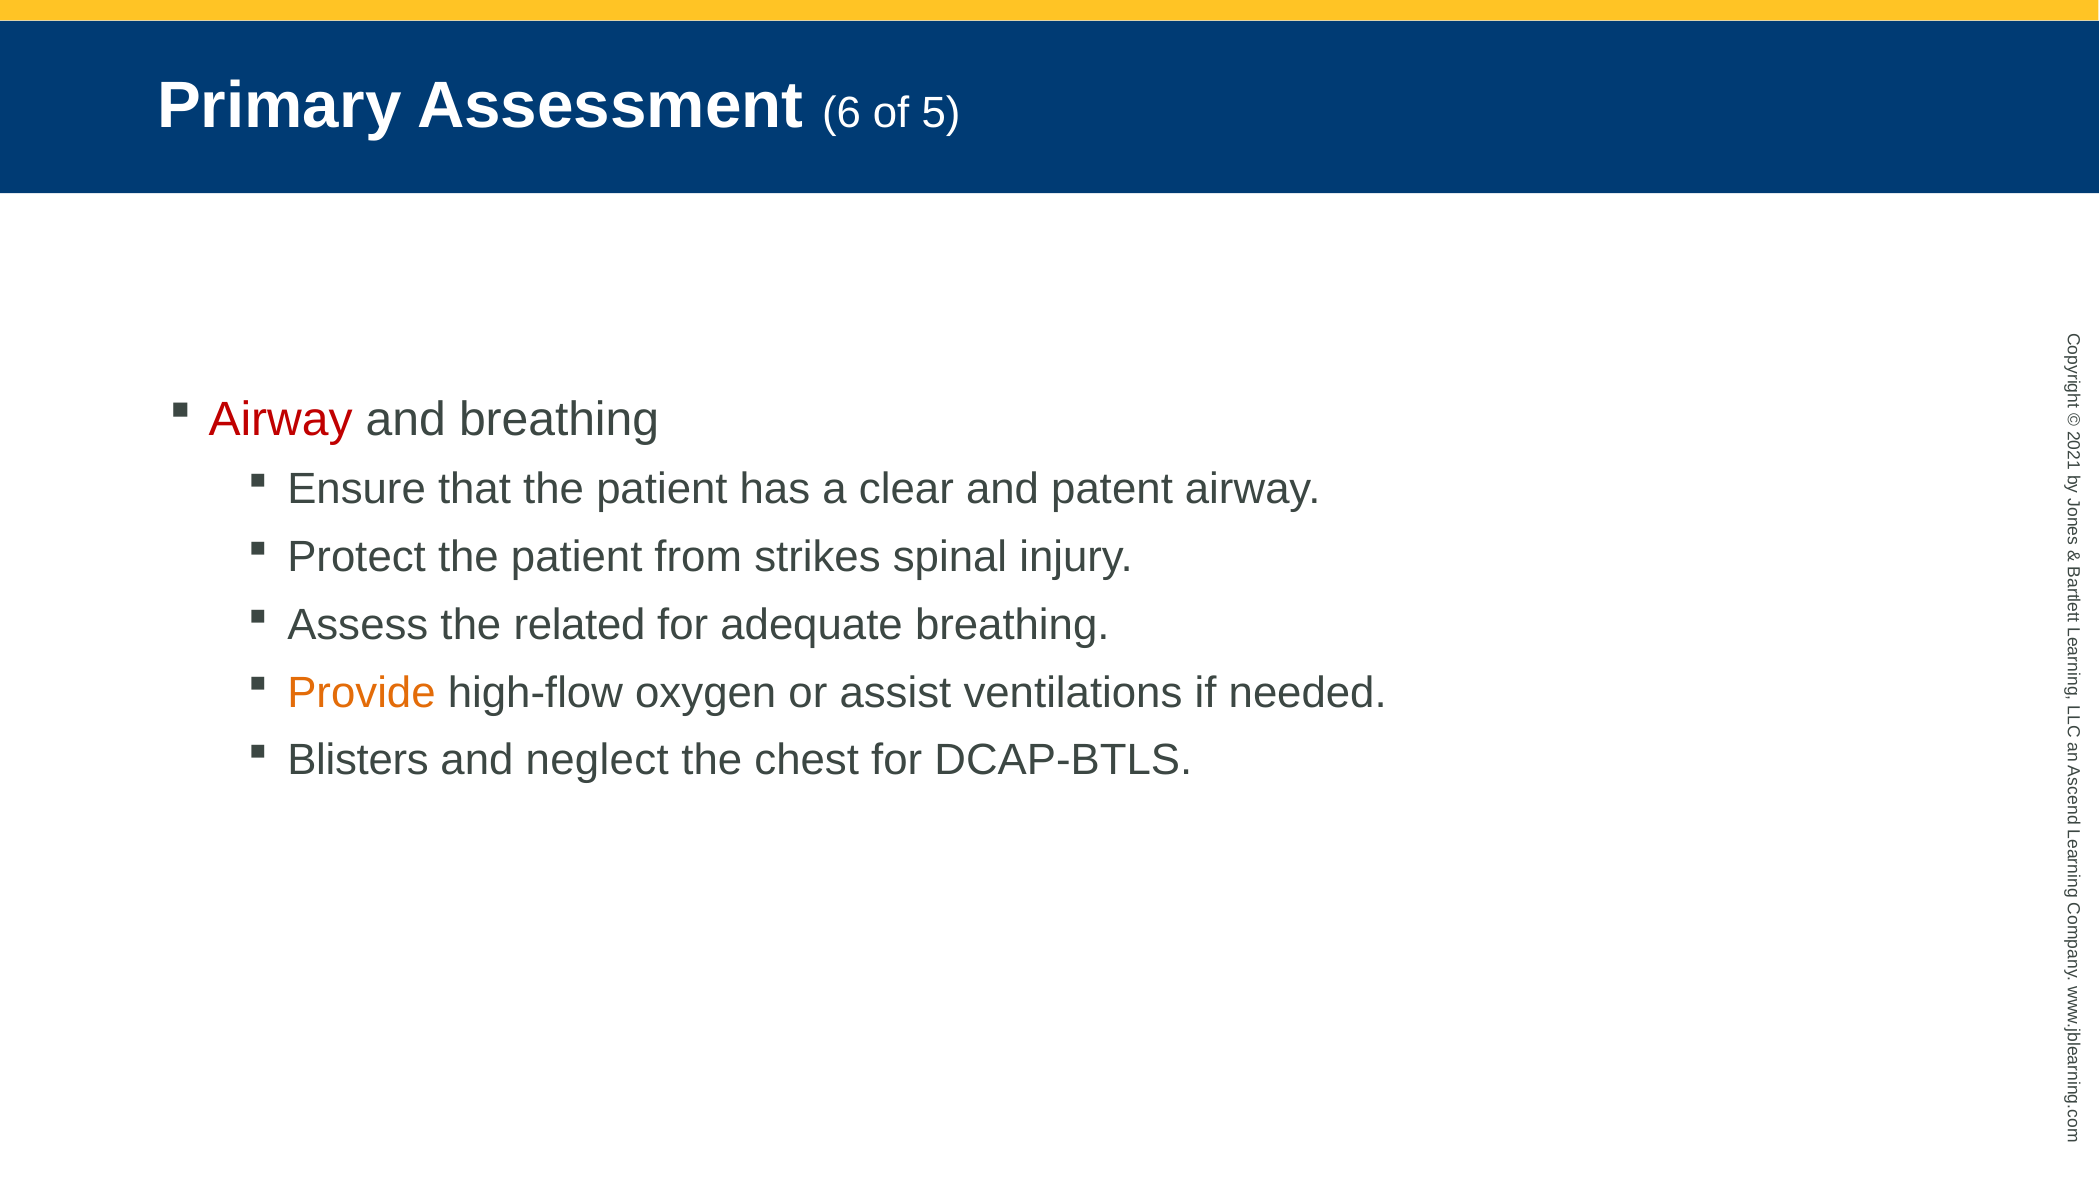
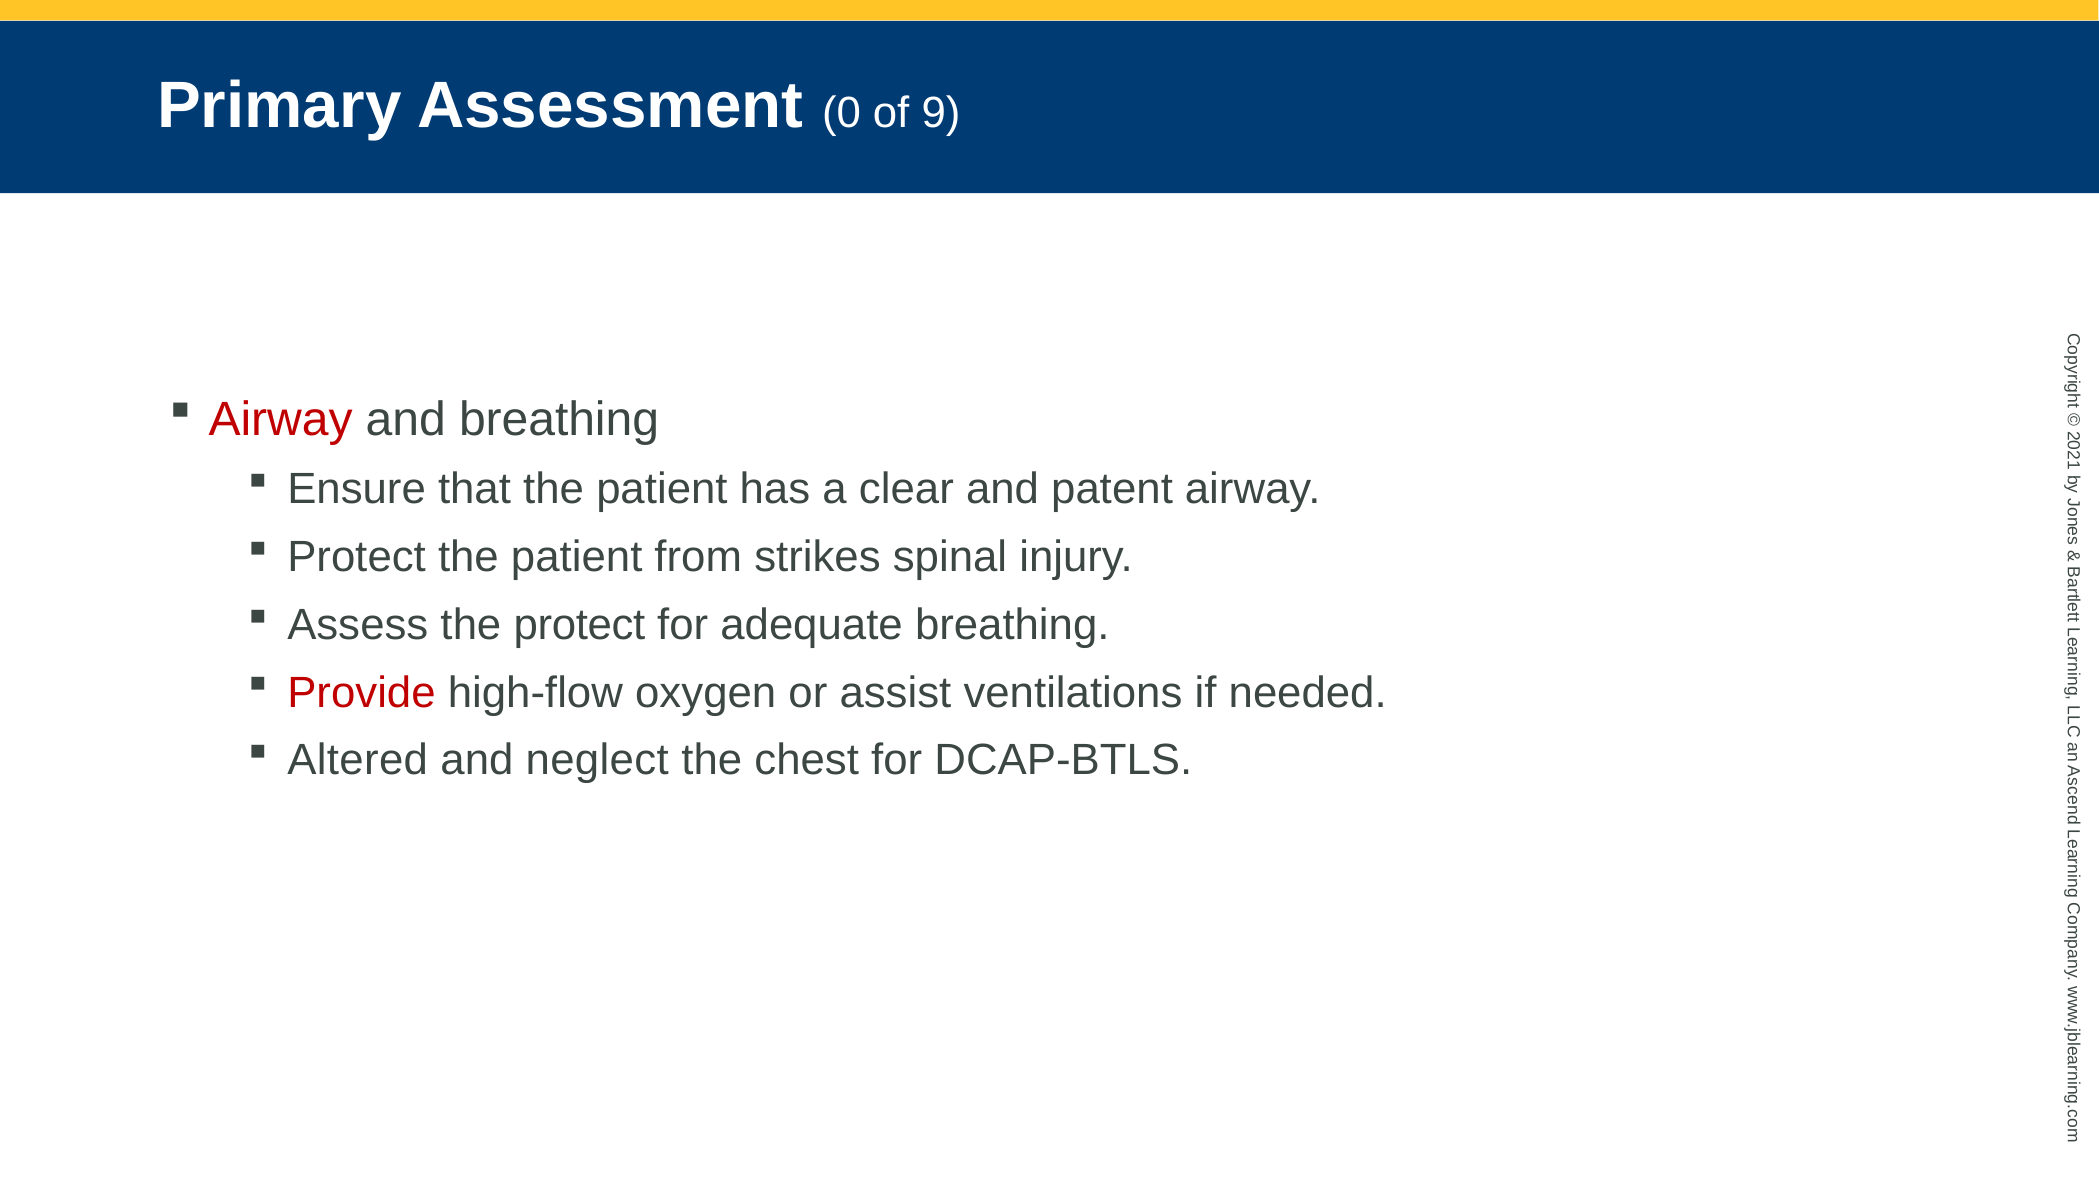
Assessment 6: 6 -> 0
5: 5 -> 9
the related: related -> protect
Provide colour: orange -> red
Blisters: Blisters -> Altered
